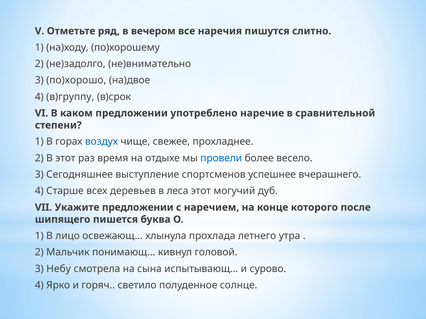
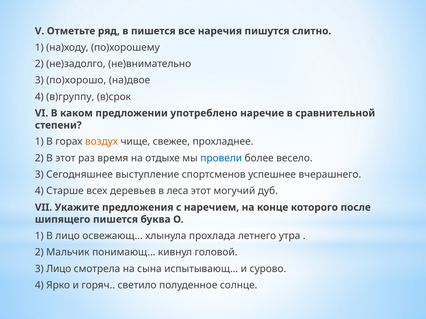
в вечером: вечером -> пишется
воздух colour: blue -> orange
Укажите предложении: предложении -> предложения
3 Небу: Небу -> Лицо
